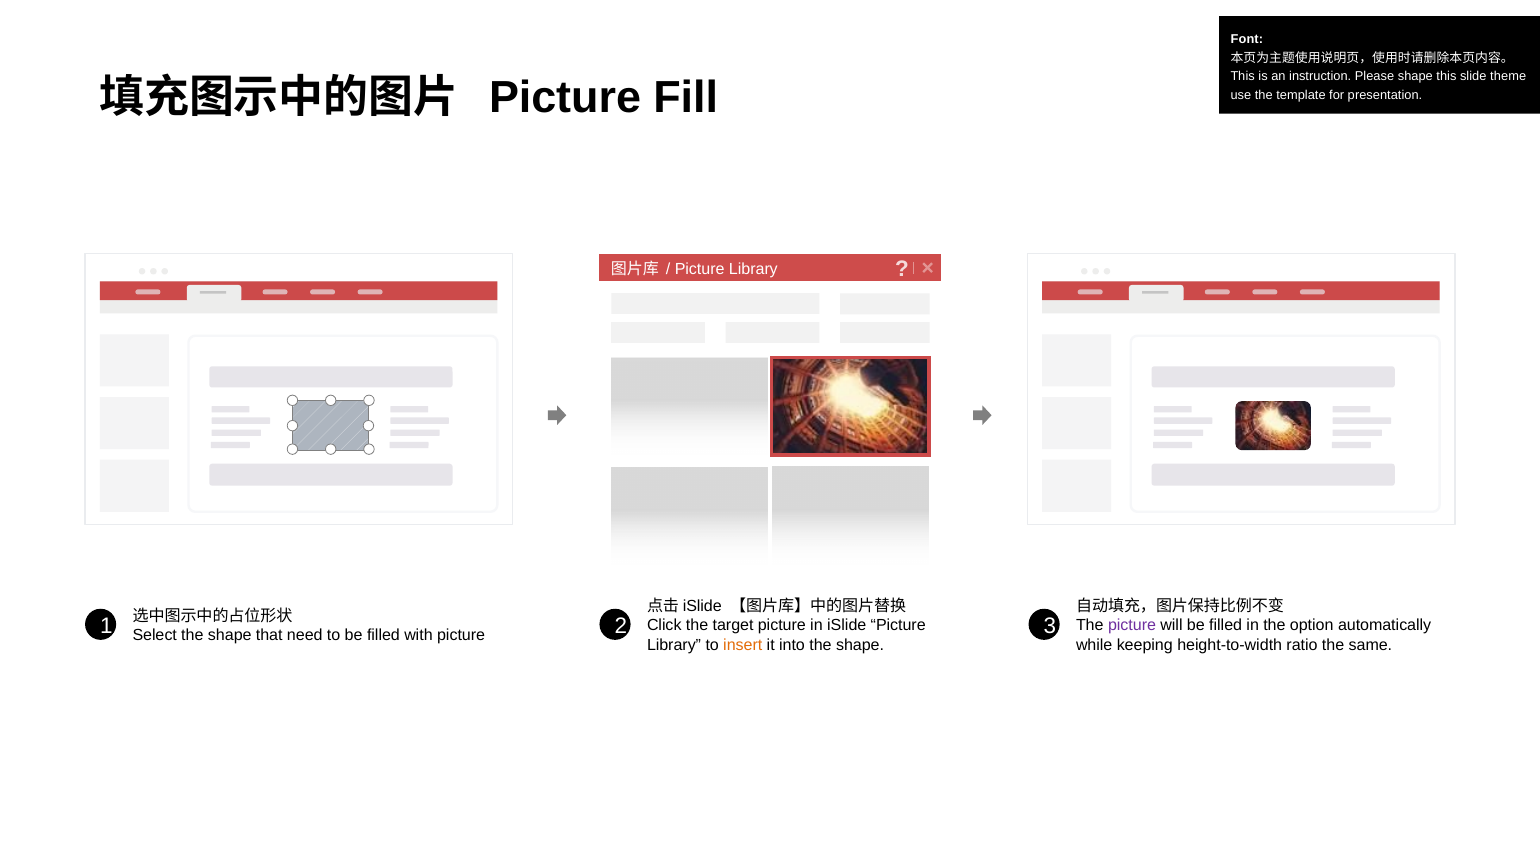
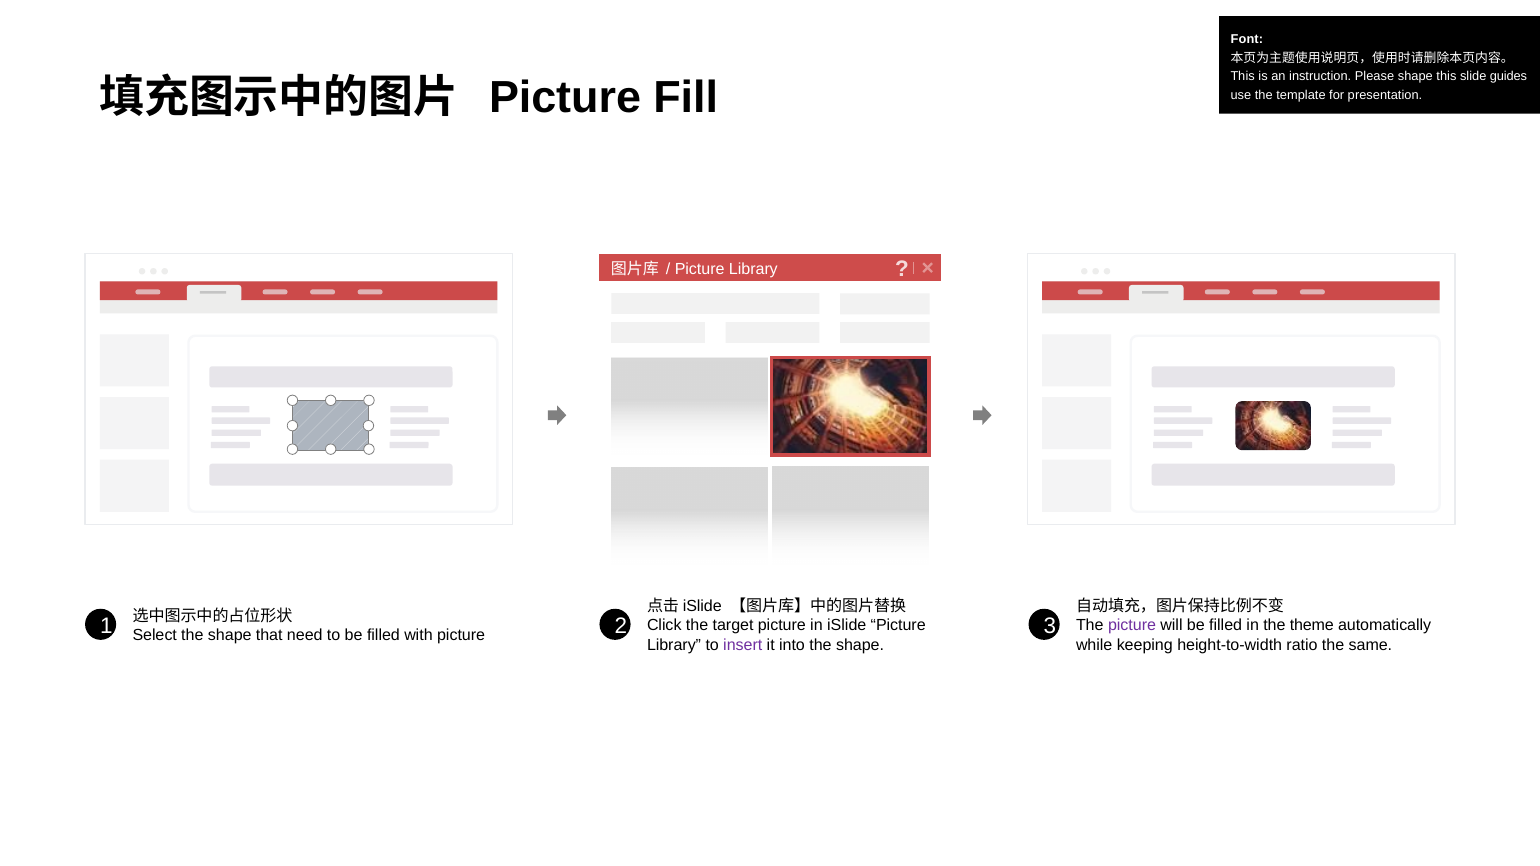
theme: theme -> guides
option: option -> theme
insert colour: orange -> purple
